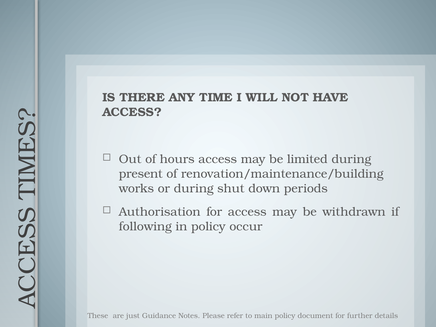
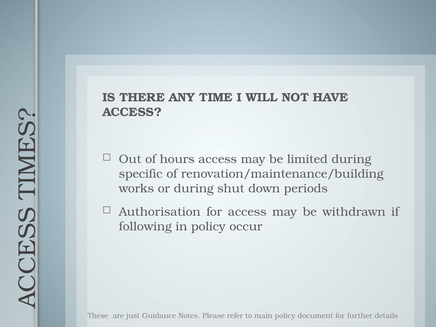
present: present -> specific
